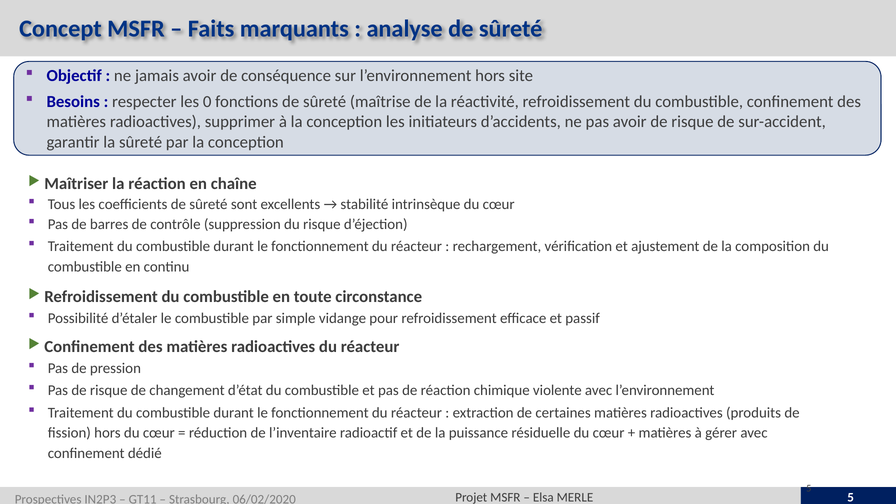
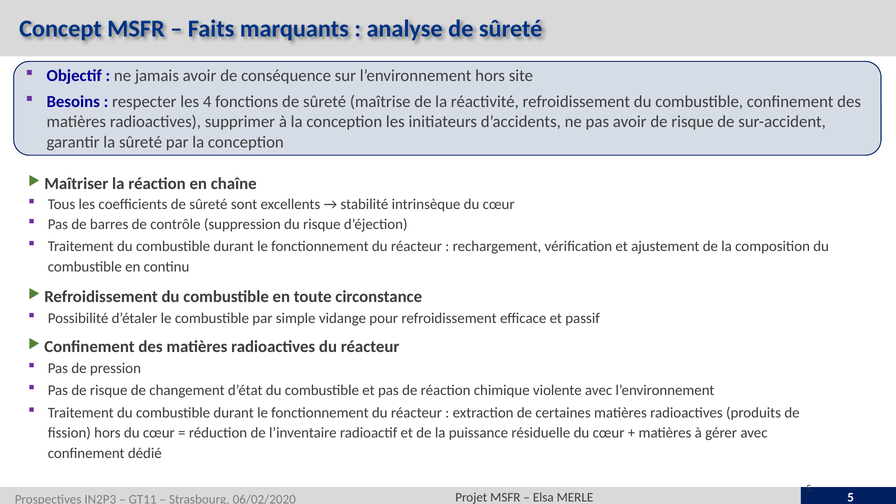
0: 0 -> 4
